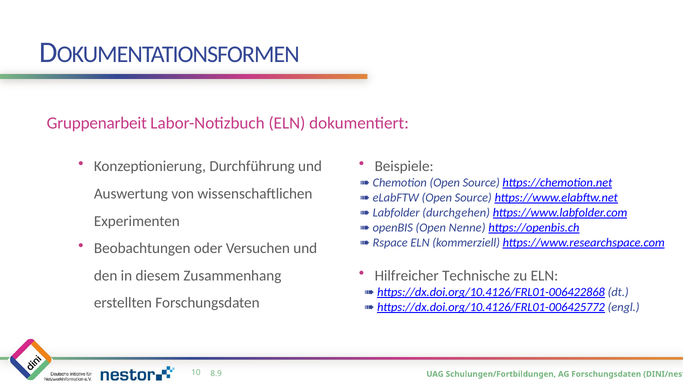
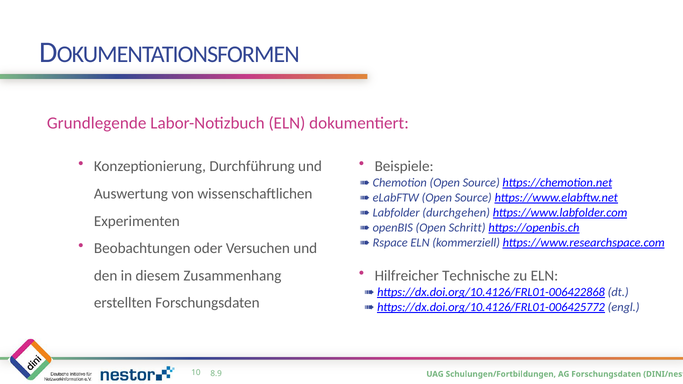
Gruppenarbeit: Gruppenarbeit -> Grundlegende
Nenne: Nenne -> Schritt
